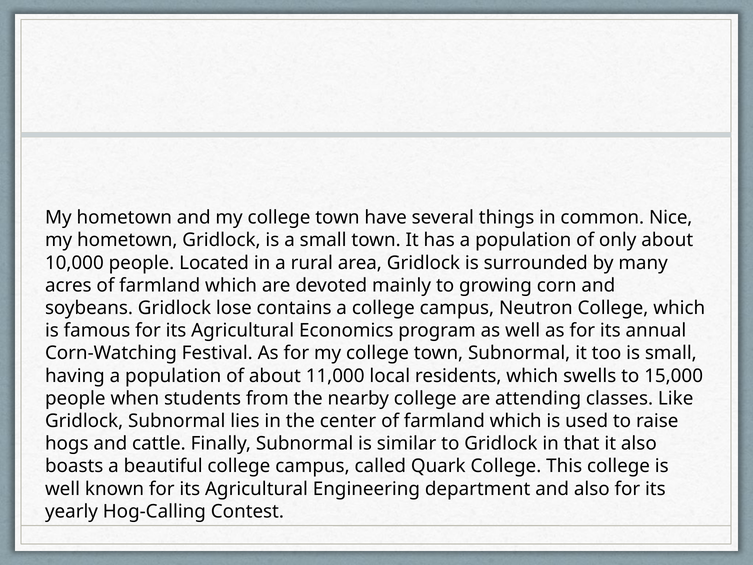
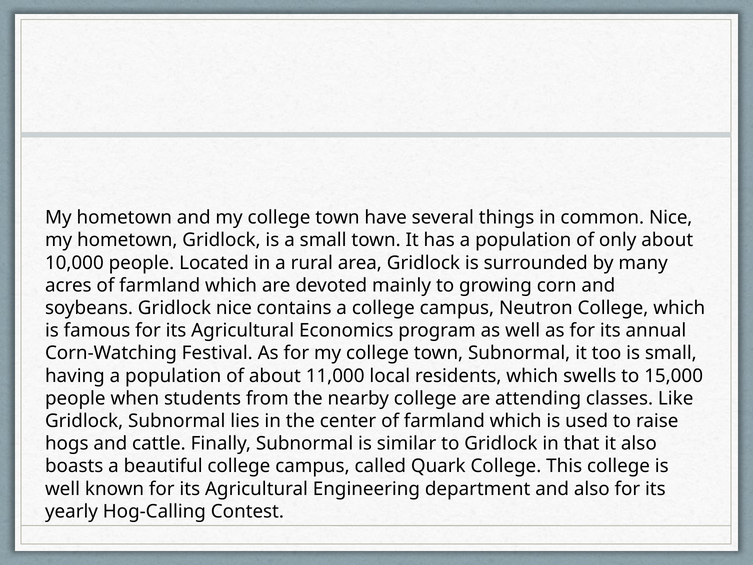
Gridlock lose: lose -> nice
